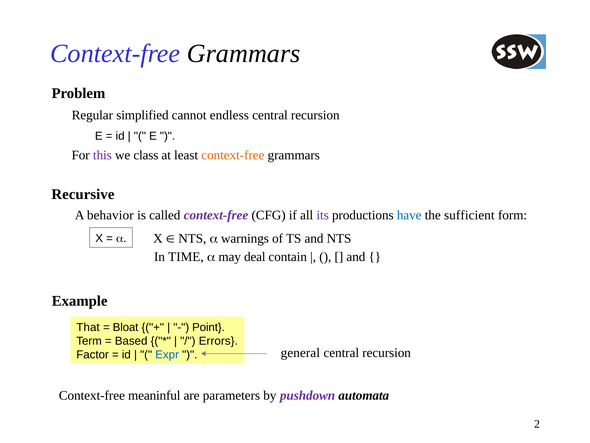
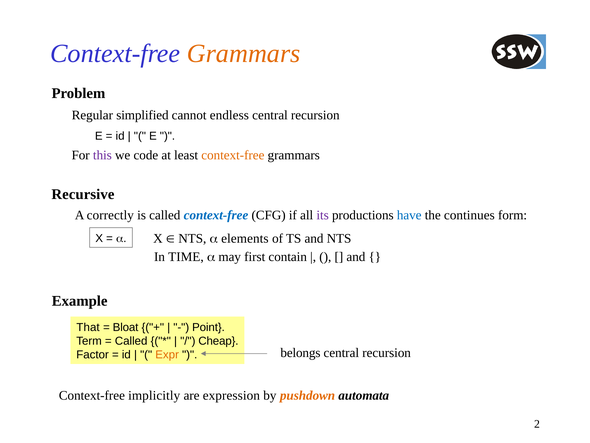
Grammars at (244, 53) colour: black -> orange
class: class -> code
behavior: behavior -> correctly
context-free at (216, 215) colour: purple -> blue
sufficient: sufficient -> continues
warnings: warnings -> elements
deal: deal -> first
Based at (131, 341): Based -> Called
Errors: Errors -> Cheap
Expr colour: blue -> orange
general: general -> belongs
meaninful: meaninful -> implicitly
parameters: parameters -> expression
pushdown colour: purple -> orange
